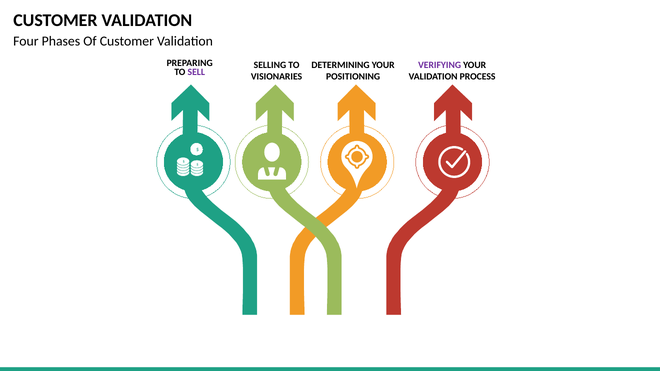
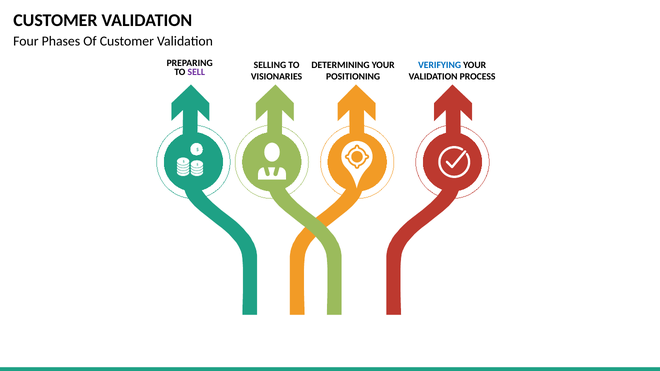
VERIFYING colour: purple -> blue
